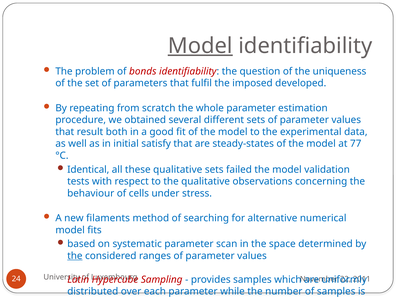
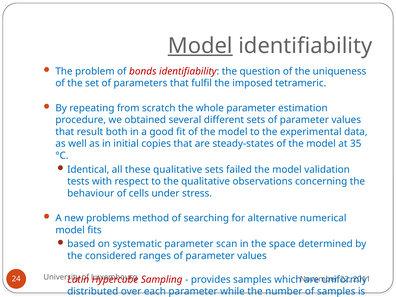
developed: developed -> tetrameric
satisfy: satisfy -> copies
77: 77 -> 35
filaments: filaments -> problems
the at (75, 256) underline: present -> none
